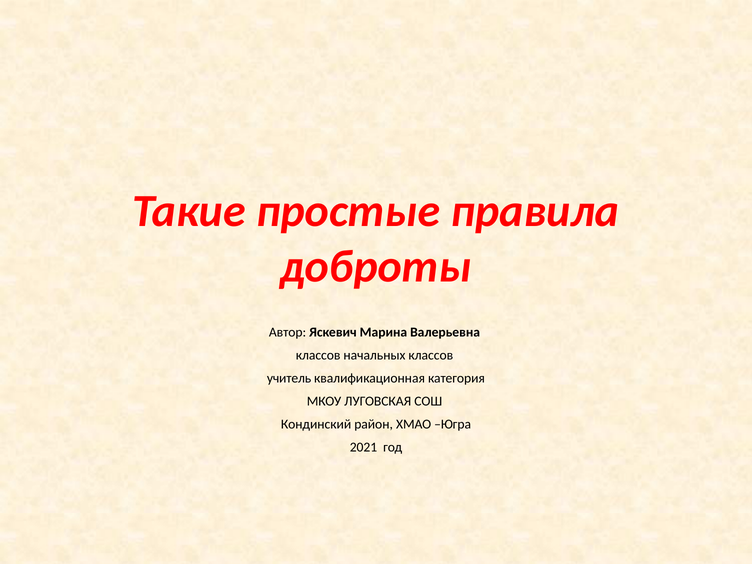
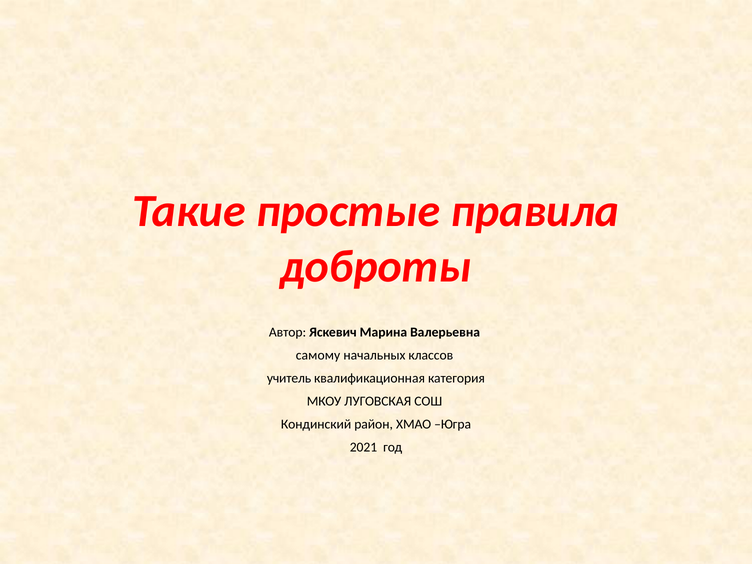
классов at (318, 355): классов -> самому
